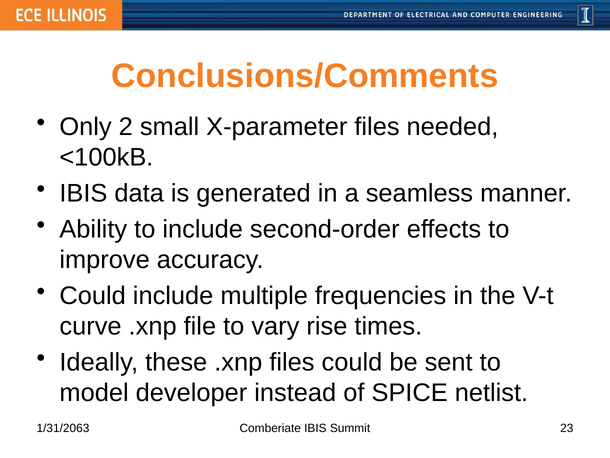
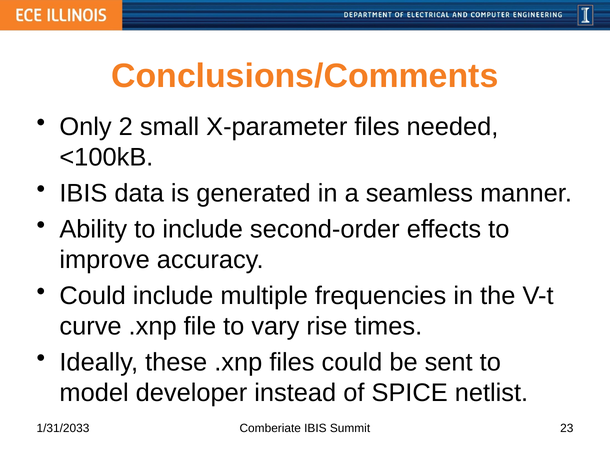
1/31/2063: 1/31/2063 -> 1/31/2033
